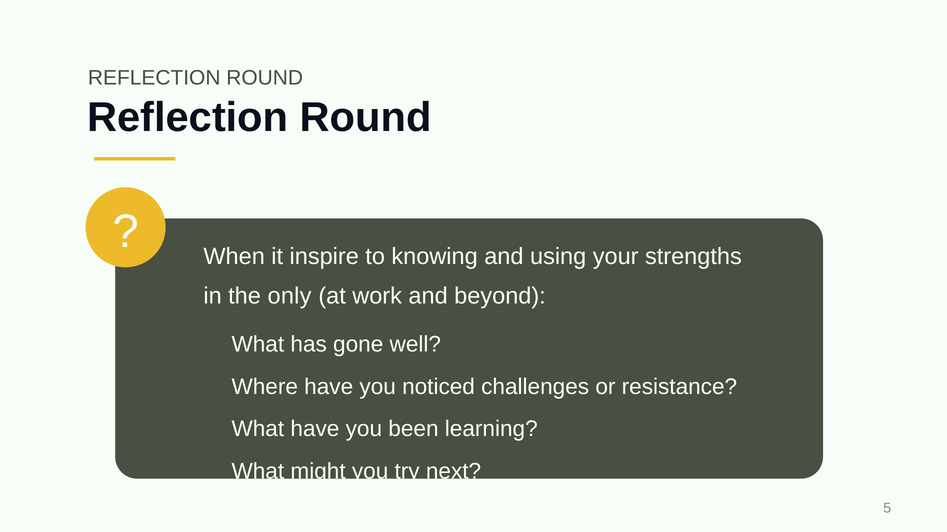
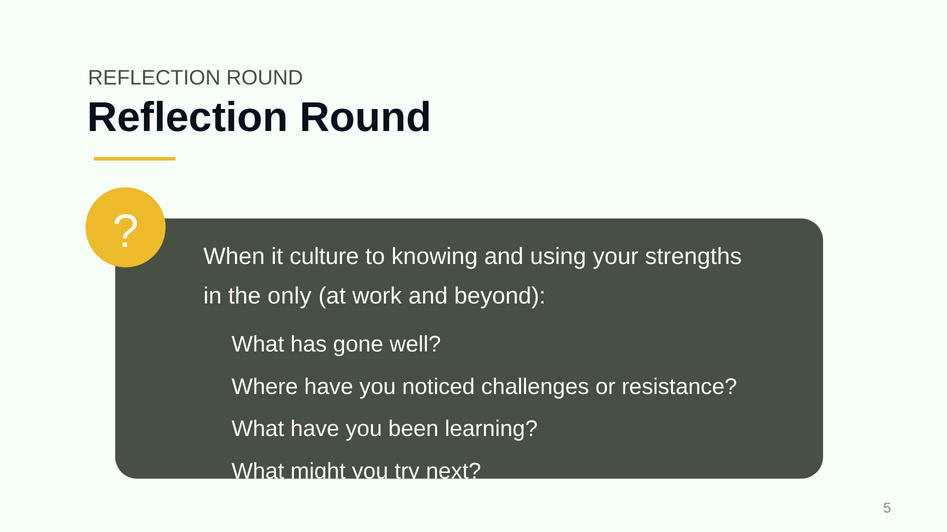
inspire: inspire -> culture
